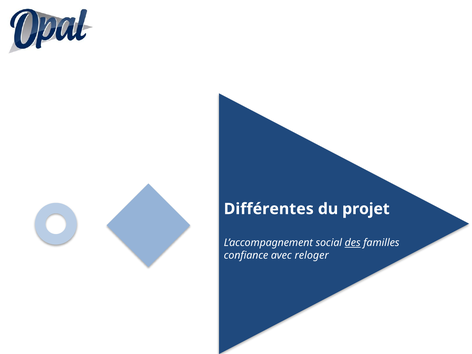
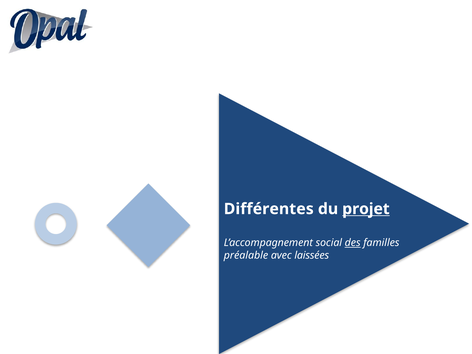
projet underline: none -> present
confiance: confiance -> préalable
reloger: reloger -> laissées
